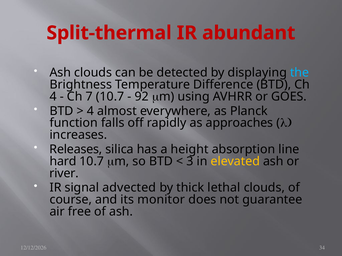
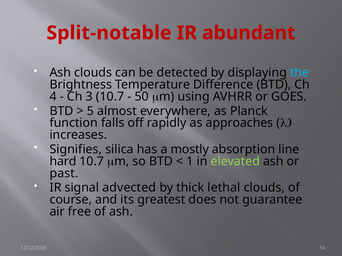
Split-thermal: Split-thermal -> Split-notable
7: 7 -> 3
92: 92 -> 50
4 at (91, 111): 4 -> 5
Releases: Releases -> Signifies
height: height -> mostly
3: 3 -> 1
elevated colour: yellow -> light green
river: river -> past
monitor: monitor -> greatest
